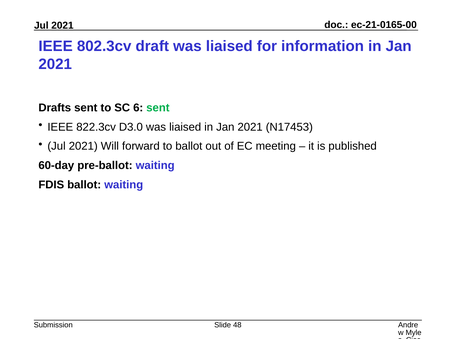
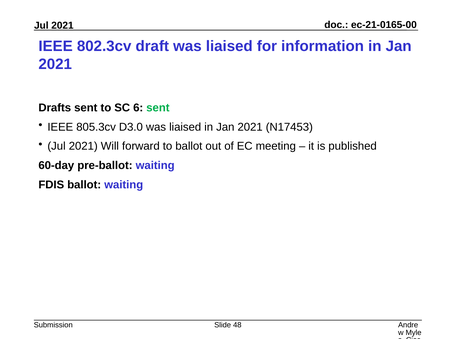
822.3cv: 822.3cv -> 805.3cv
